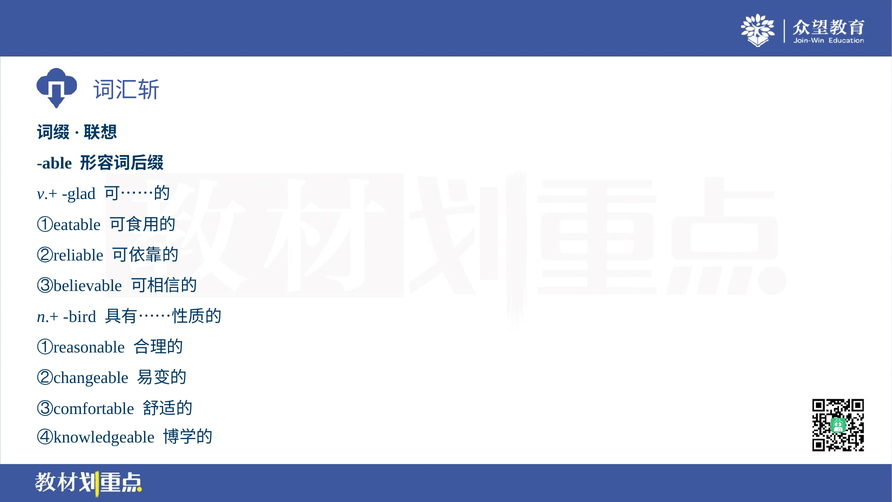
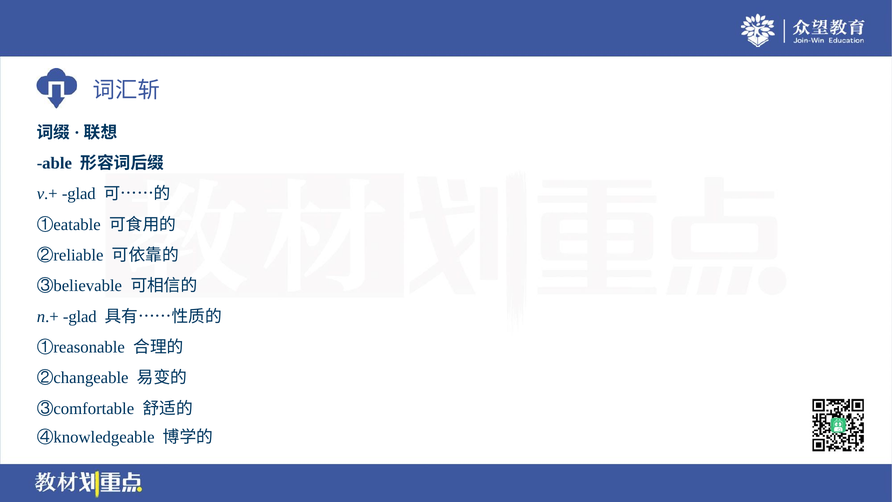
n.+ bird: bird -> glad
